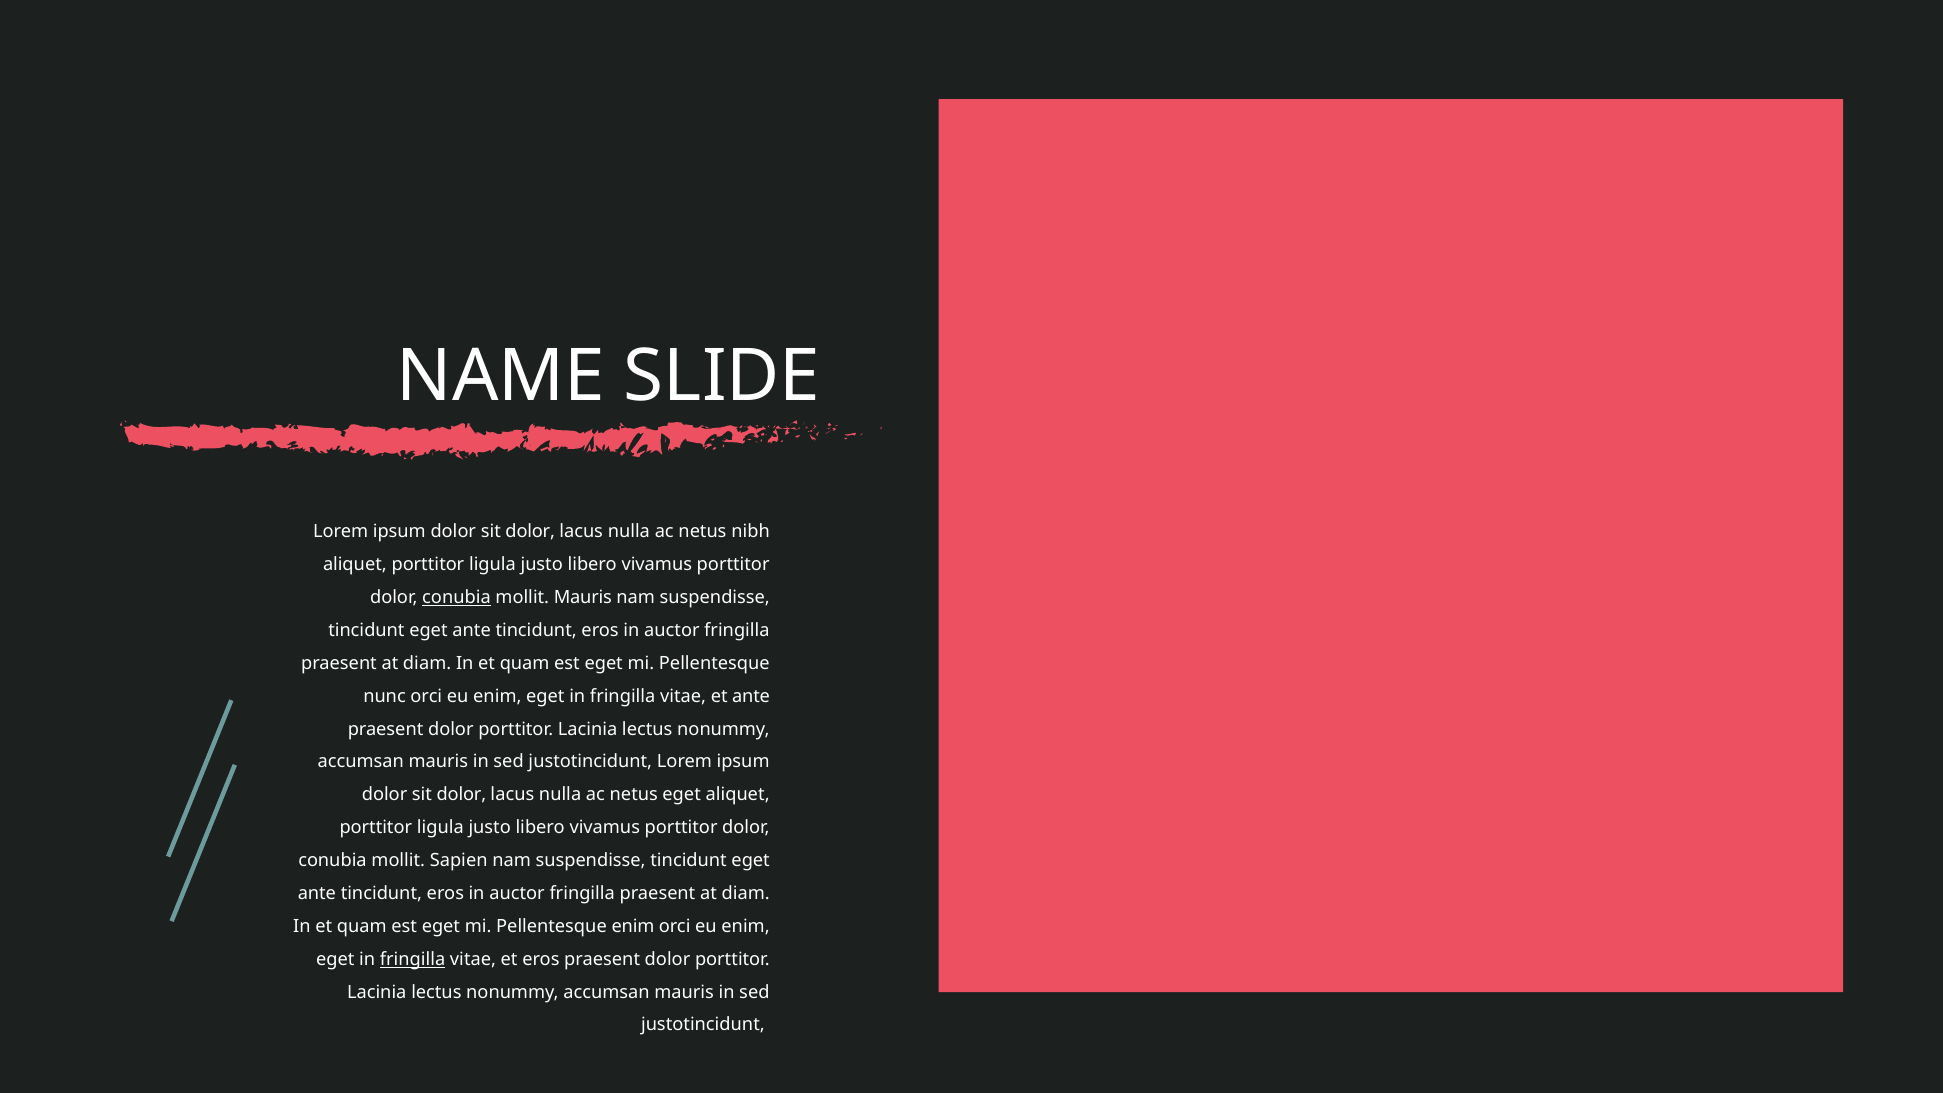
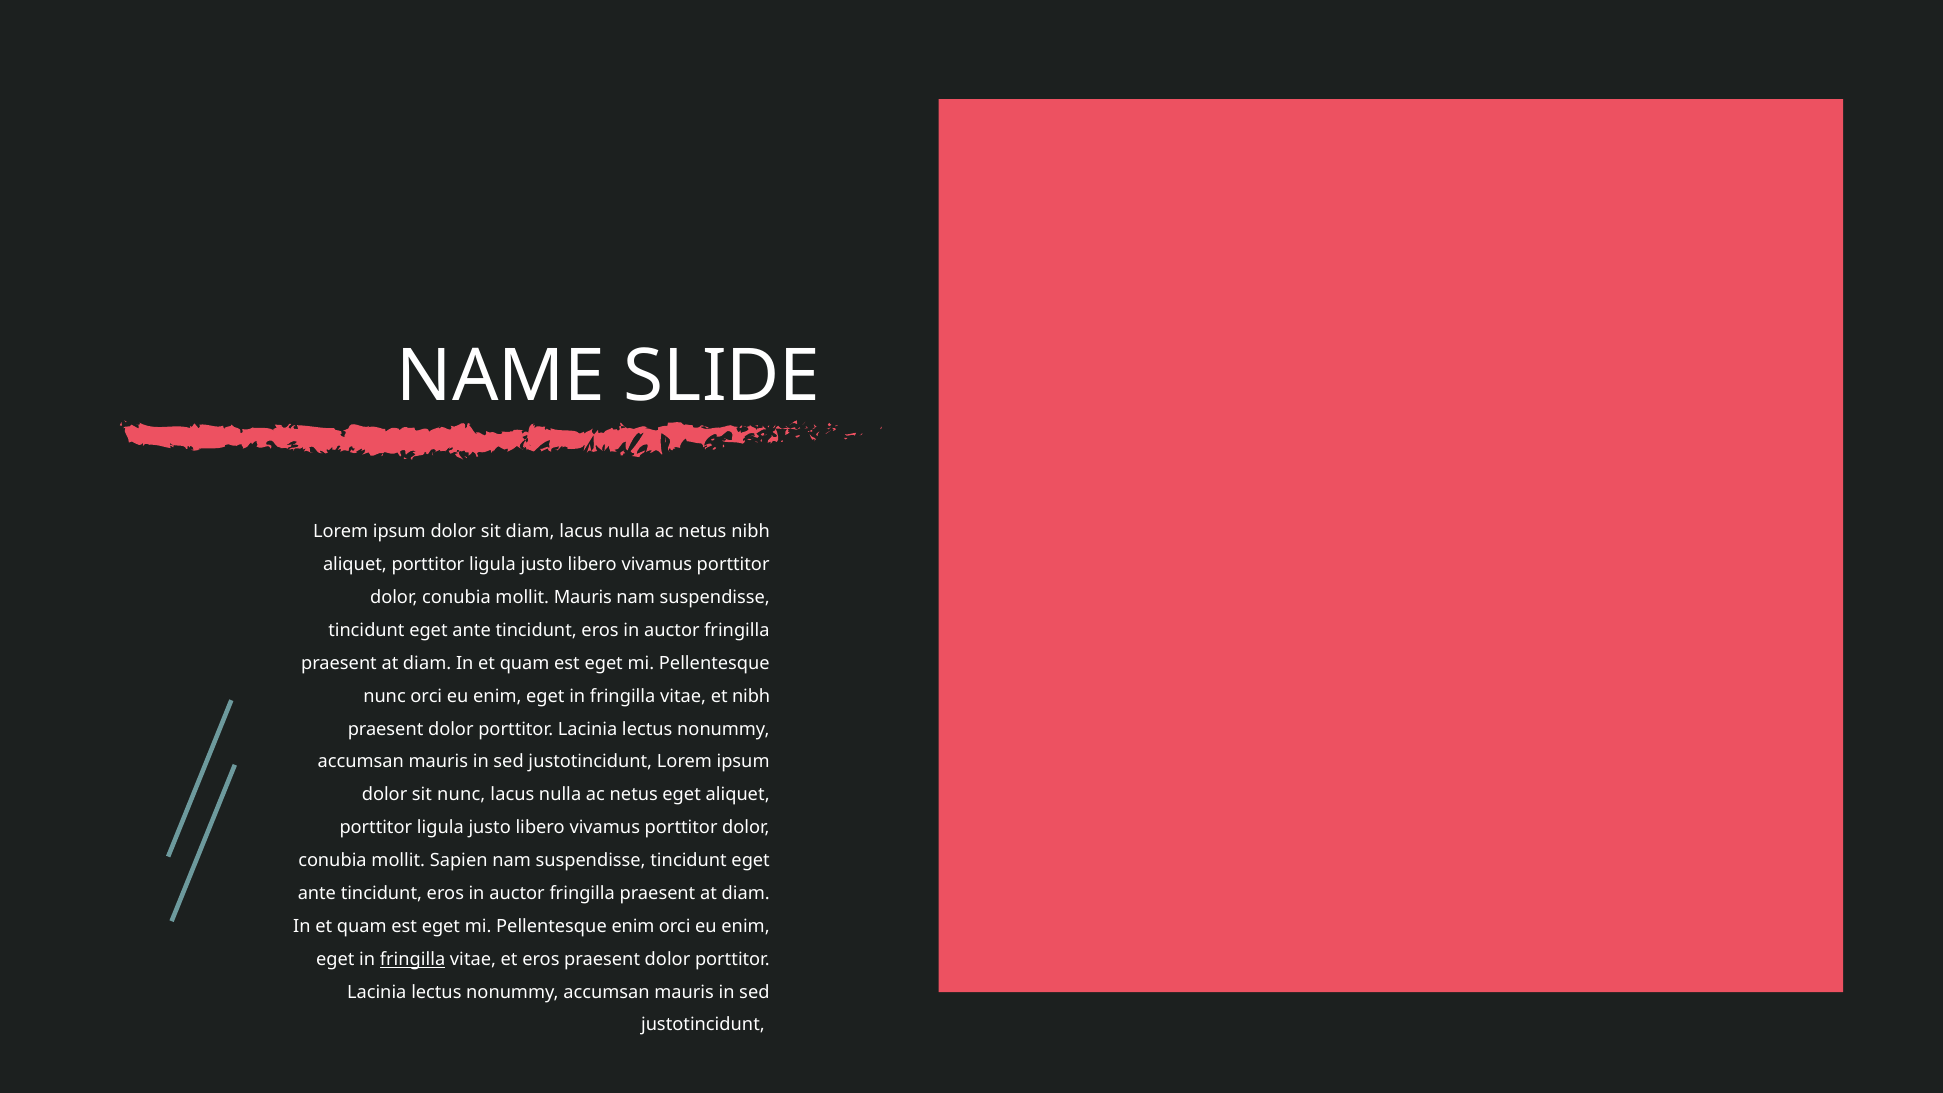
dolor at (530, 532): dolor -> diam
conubia at (456, 598) underline: present -> none
et ante: ante -> nibh
dolor at (461, 795): dolor -> nunc
